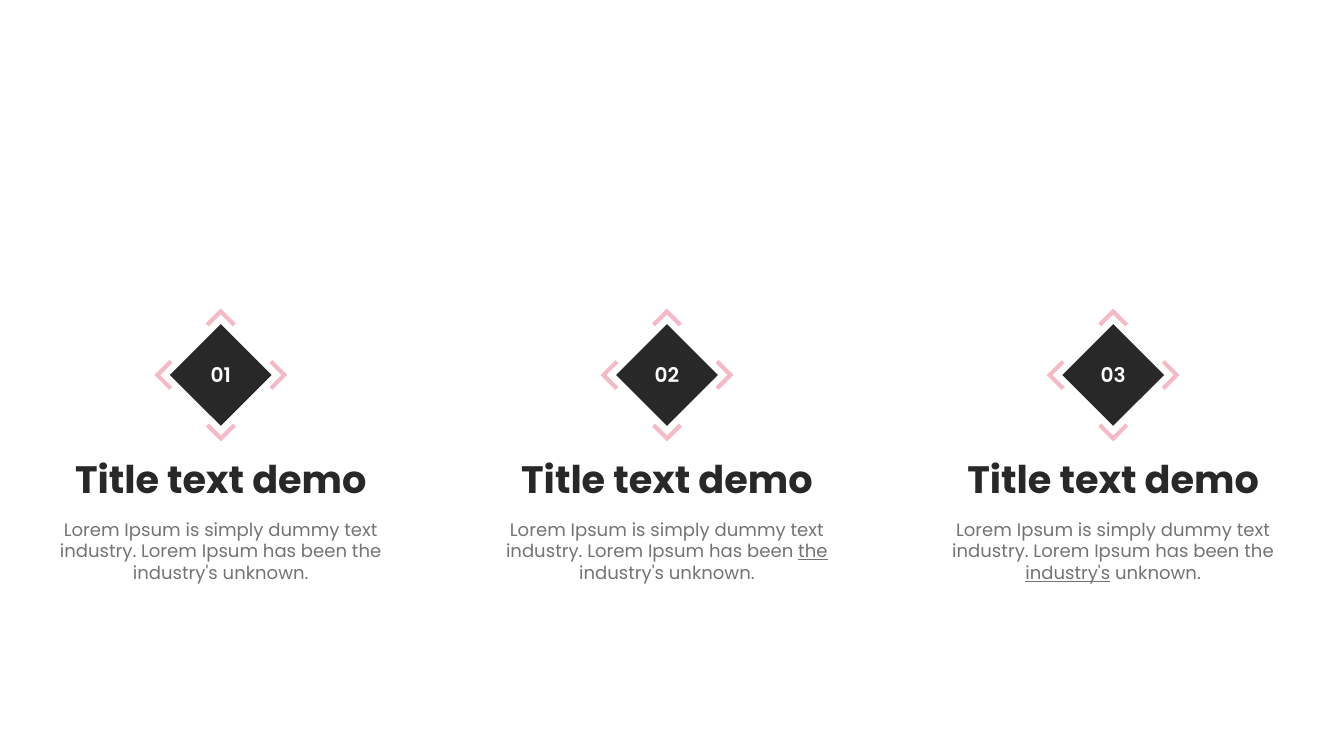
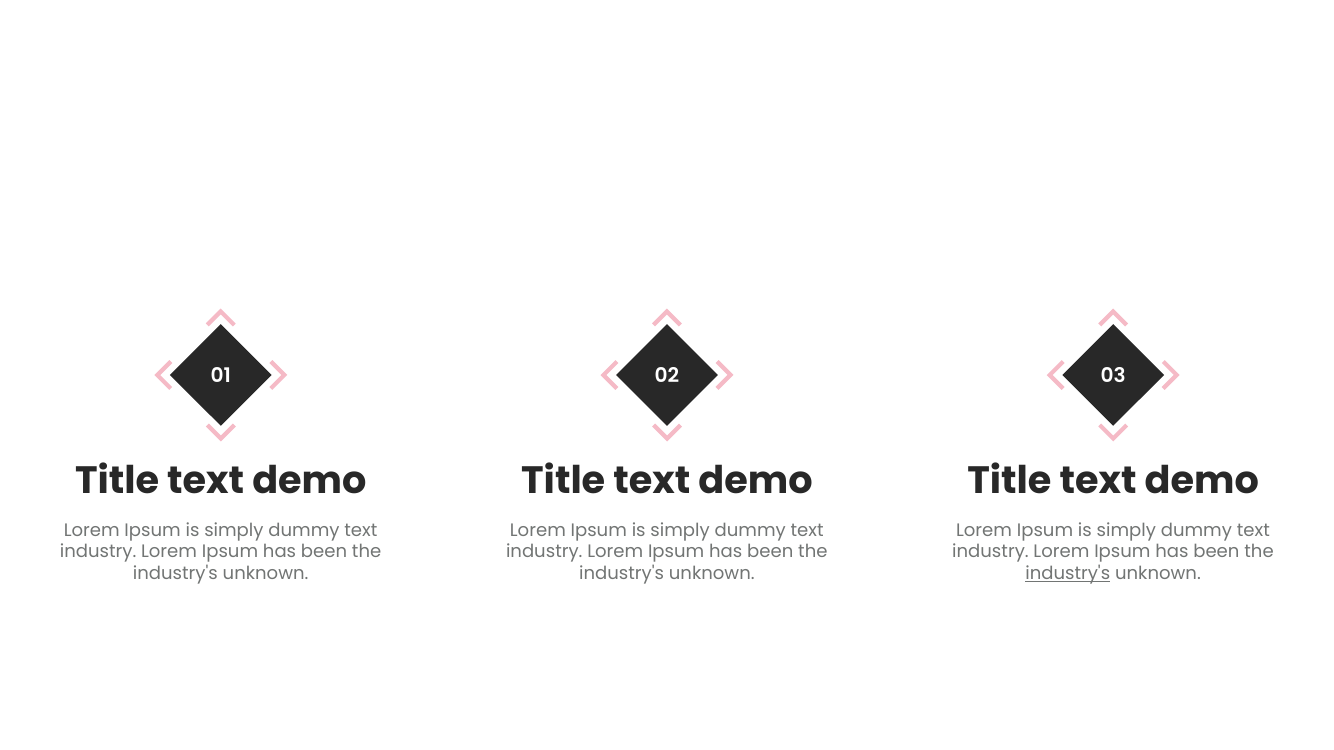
the at (813, 552) underline: present -> none
